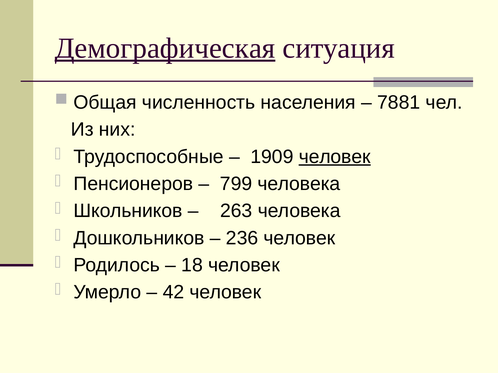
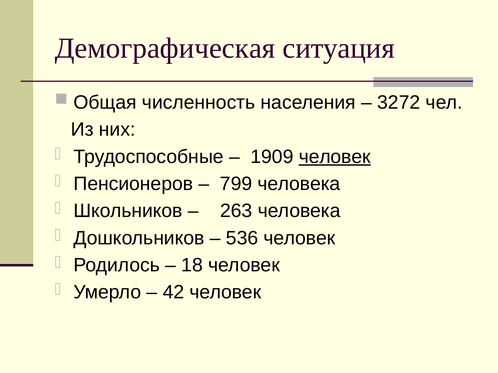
Демографическая underline: present -> none
7881: 7881 -> 3272
236: 236 -> 536
